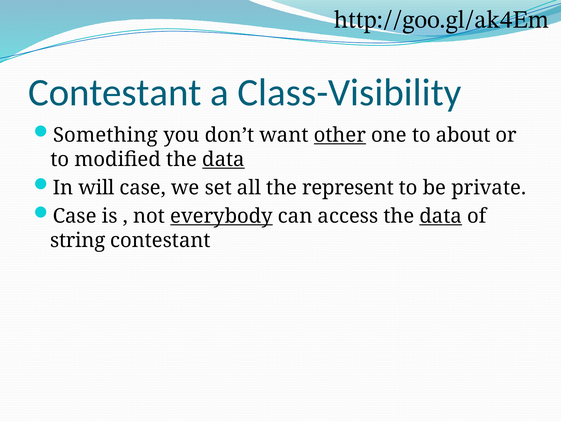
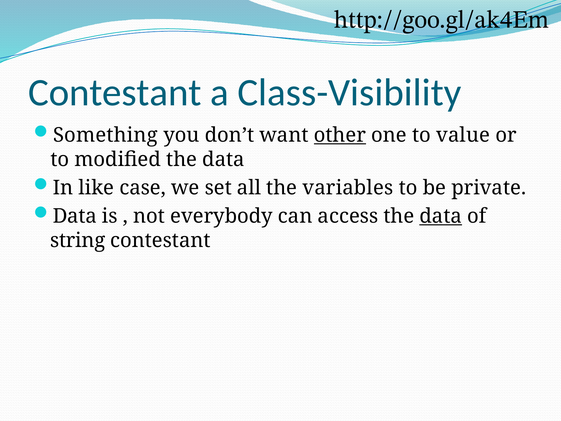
about: about -> value
data at (223, 159) underline: present -> none
will: will -> like
represent: represent -> variables
Case at (75, 216): Case -> Data
everybody underline: present -> none
